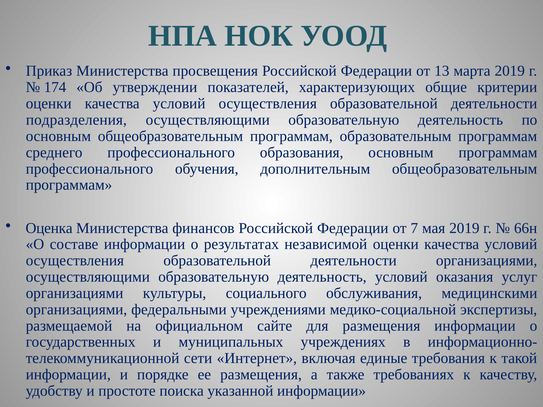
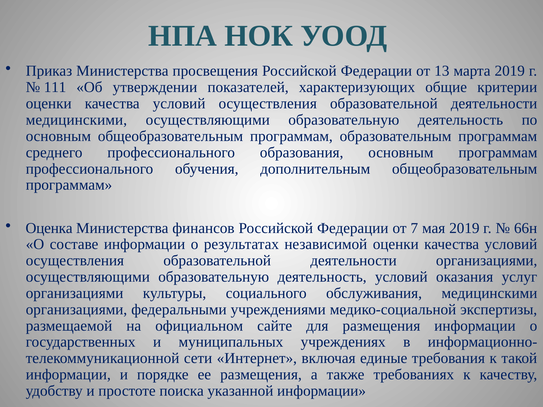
174: 174 -> 111
подразделения at (76, 120): подразделения -> медицинскими
